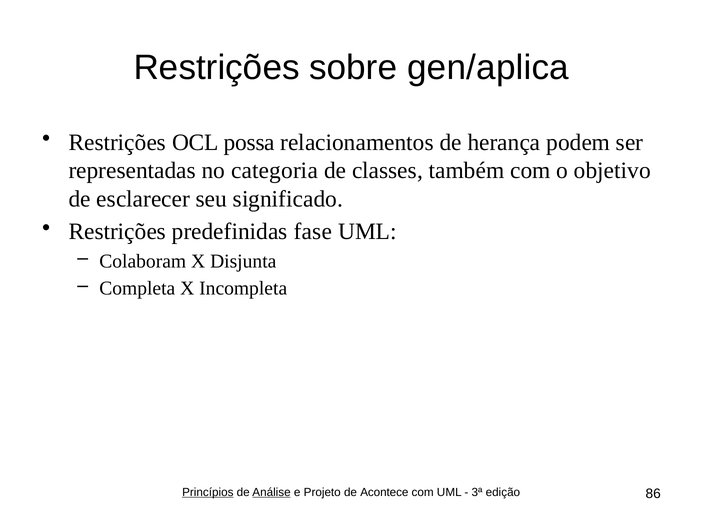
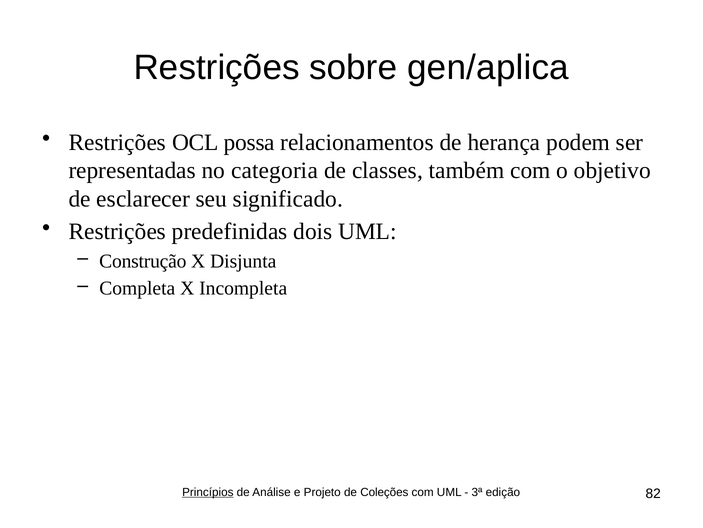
fase: fase -> dois
Colaboram: Colaboram -> Construção
Análise underline: present -> none
Acontece: Acontece -> Coleções
86: 86 -> 82
